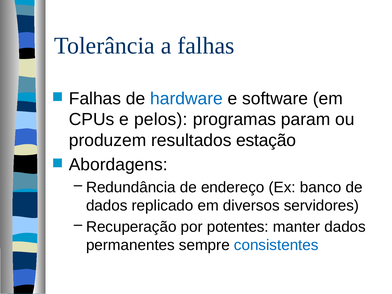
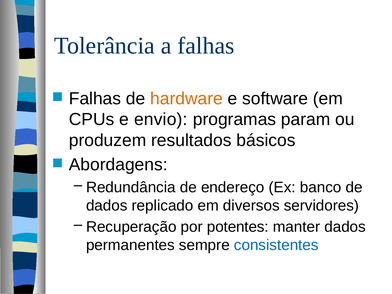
hardware colour: blue -> orange
pelos: pelos -> envio
estação: estação -> básicos
